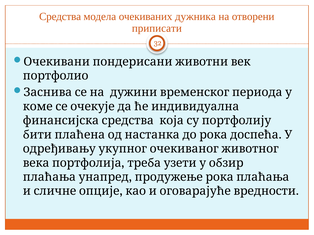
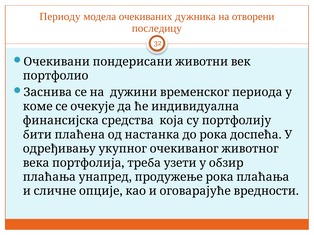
Средства: Средства -> Периоду
приписати: приписати -> последицу
